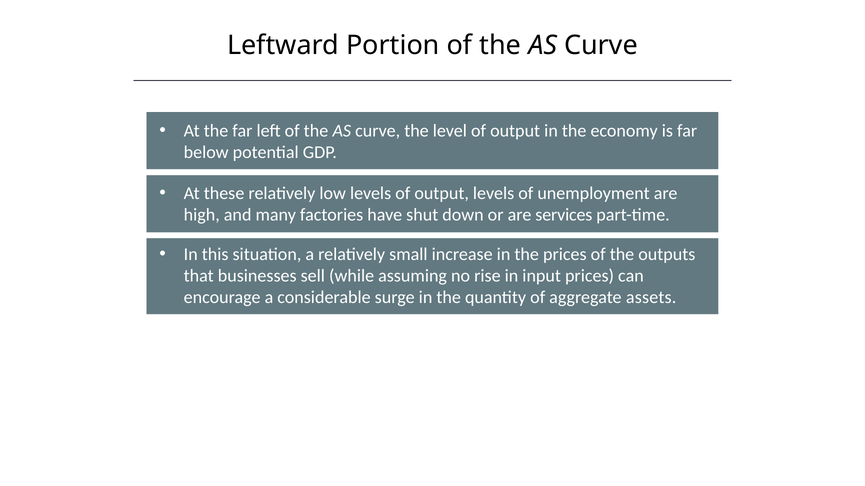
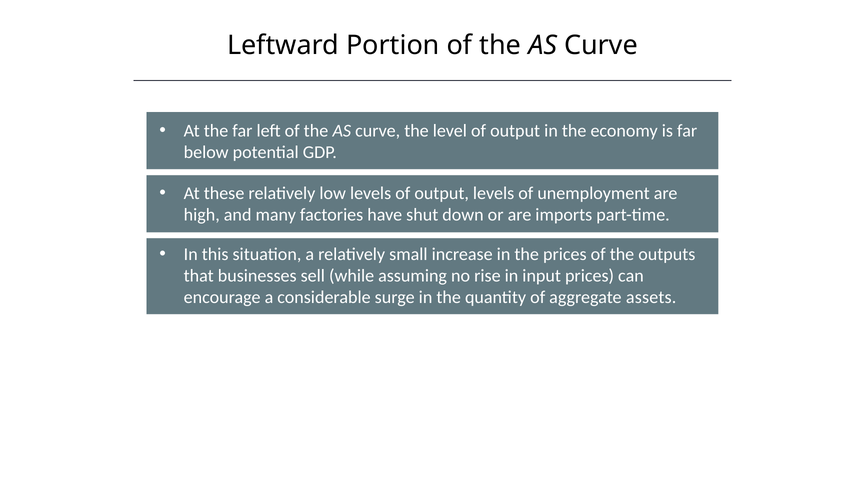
services: services -> imports
